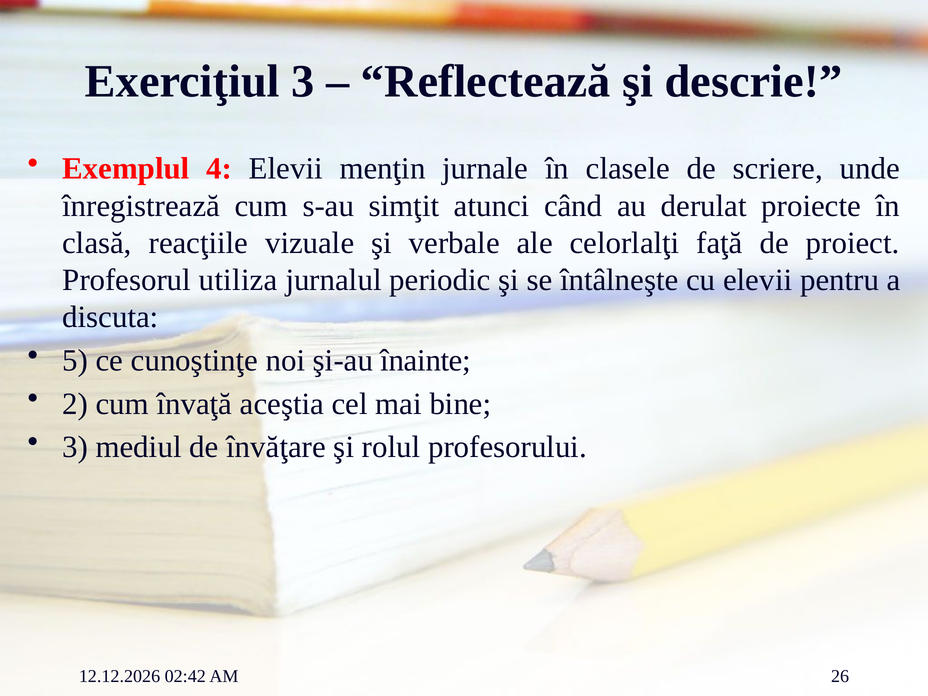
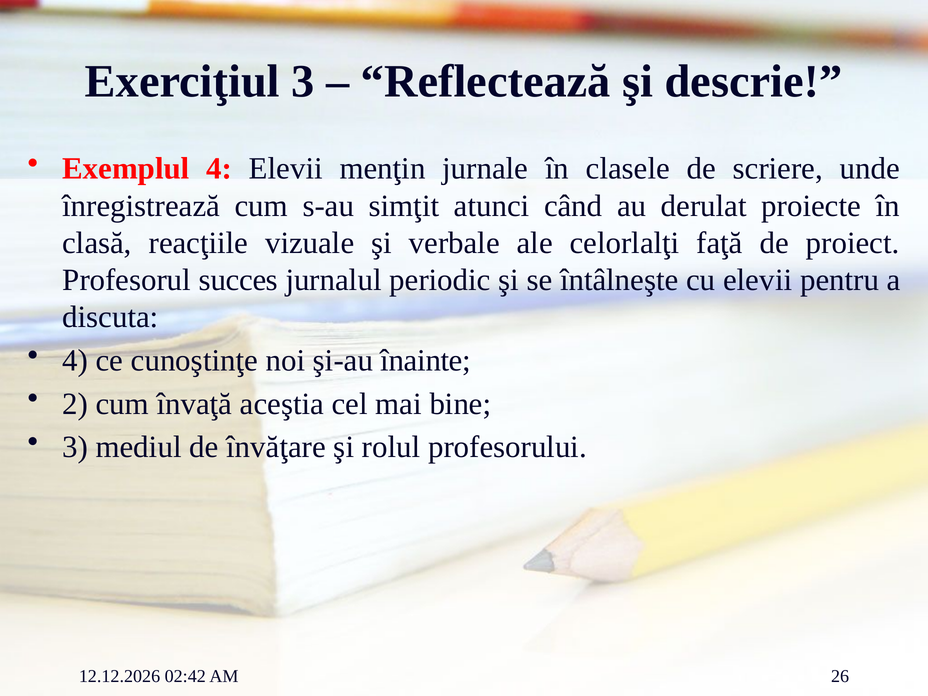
utiliza: utiliza -> succes
5 at (75, 361): 5 -> 4
